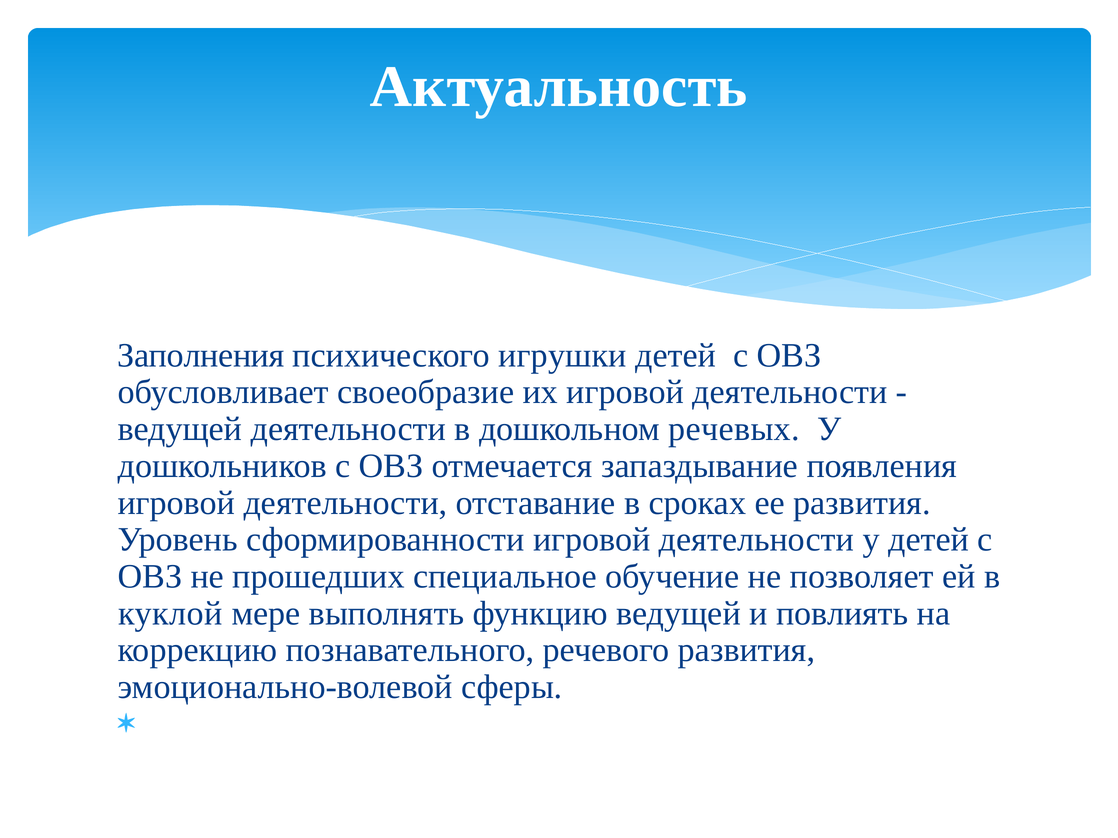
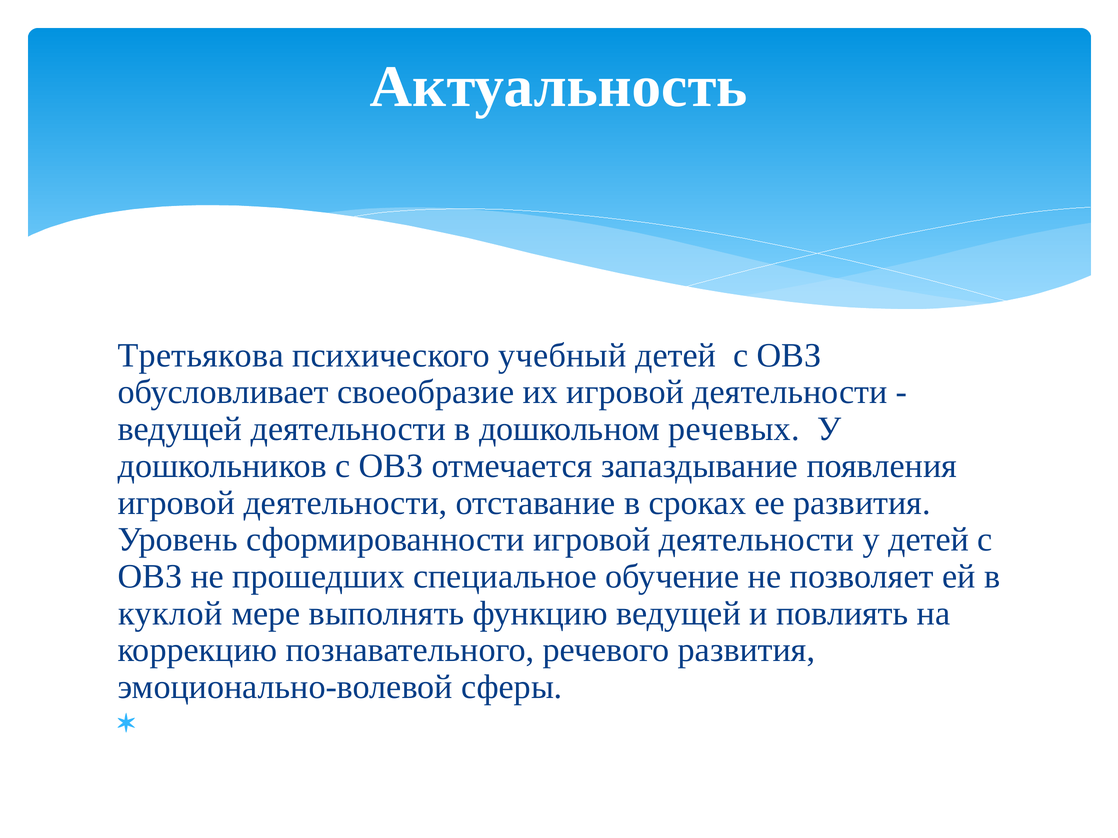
Заполнения: Заполнения -> Третьякова
игрушки: игрушки -> учебный
